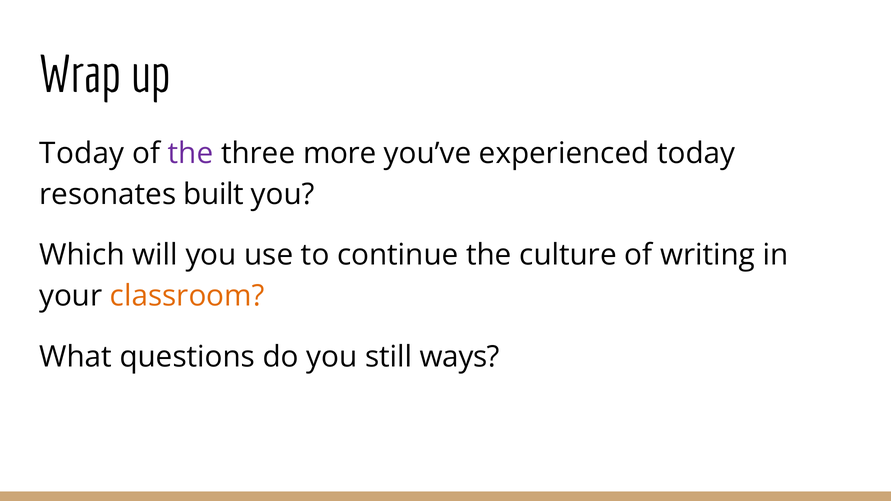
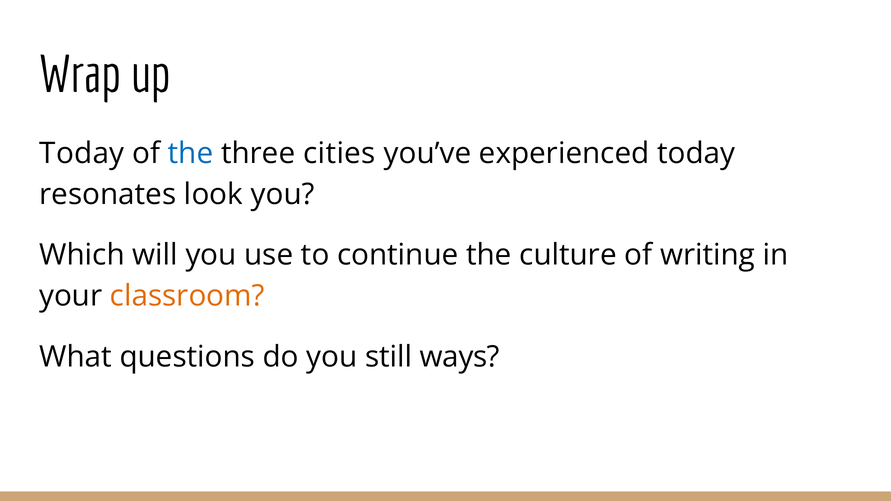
the at (191, 154) colour: purple -> blue
more: more -> cities
built: built -> look
